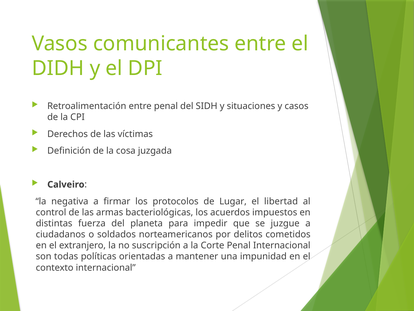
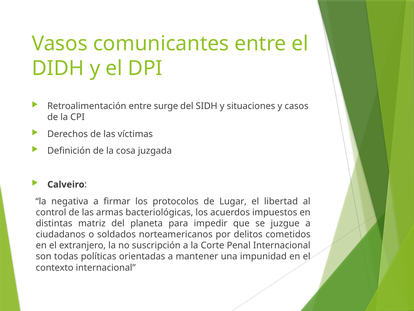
entre penal: penal -> surge
fuerza: fuerza -> matriz
